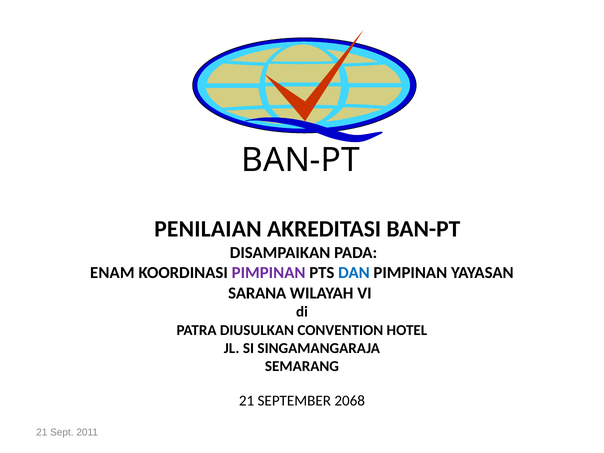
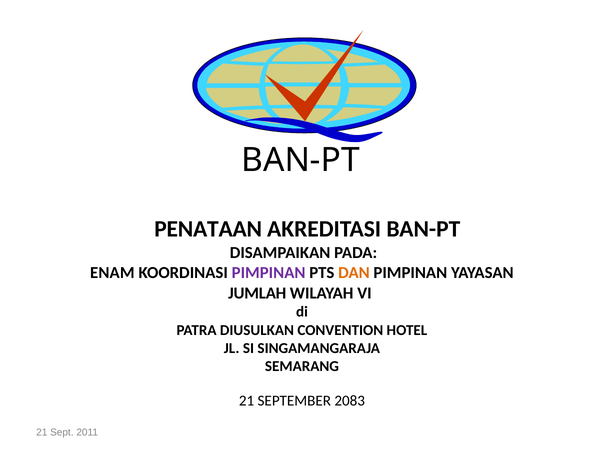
PENILAIAN: PENILAIAN -> PENATAAN
DAN colour: blue -> orange
SARANA: SARANA -> JUMLAH
2068: 2068 -> 2083
